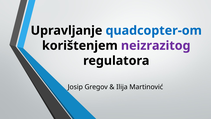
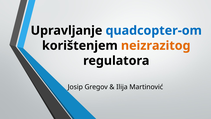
neizrazitog colour: purple -> orange
